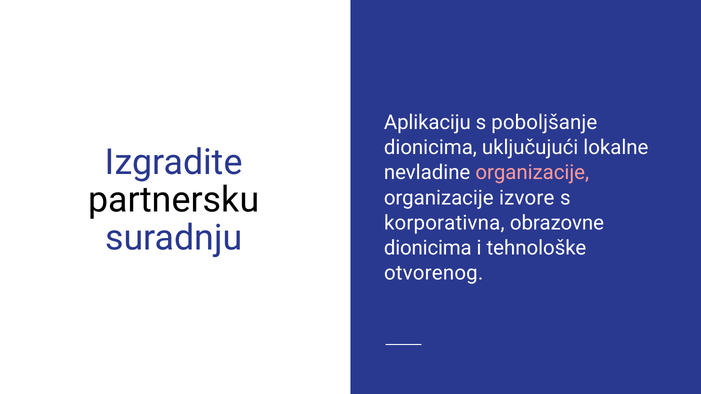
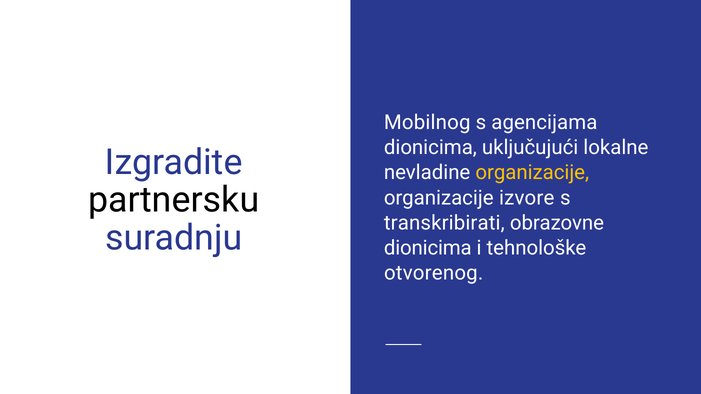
Aplikaciju: Aplikaciju -> Mobilnog
poboljšanje: poboljšanje -> agencijama
organizacije at (532, 173) colour: pink -> yellow
korporativna: korporativna -> transkribirati
